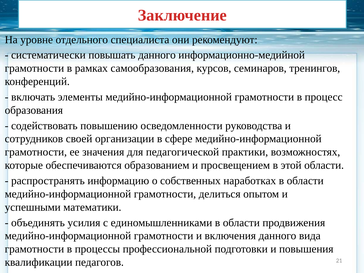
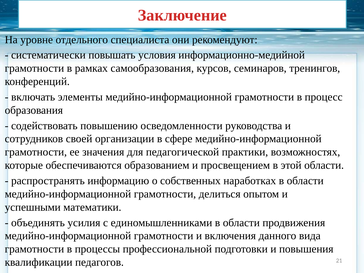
повышать данного: данного -> условия
